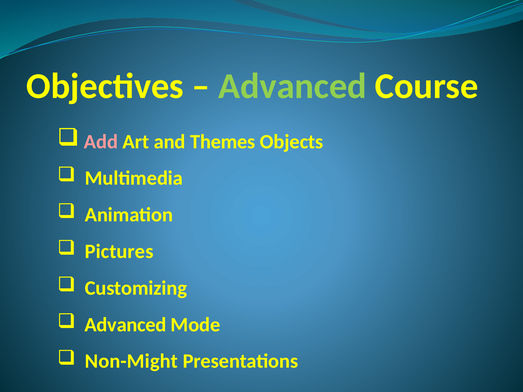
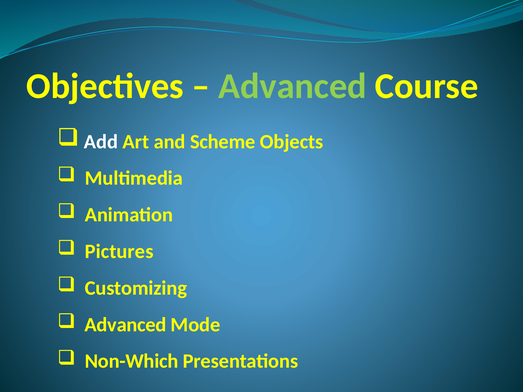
Add colour: pink -> white
Themes: Themes -> Scheme
Non-Might: Non-Might -> Non-Which
